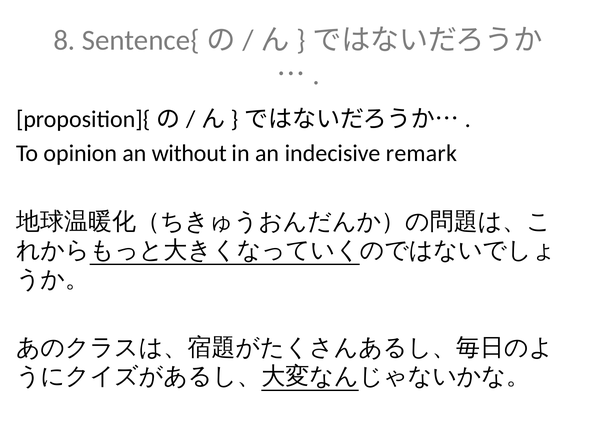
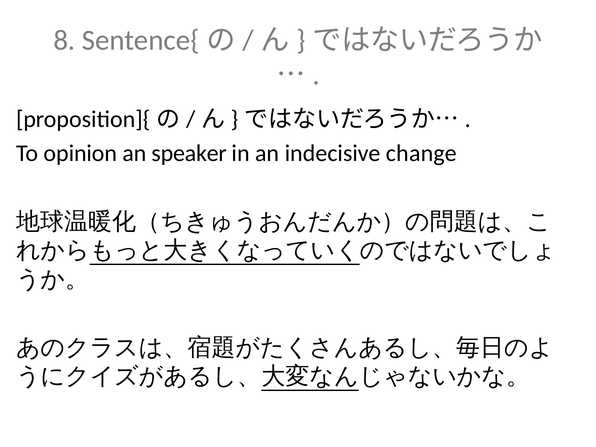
without: without -> speaker
remark: remark -> change
